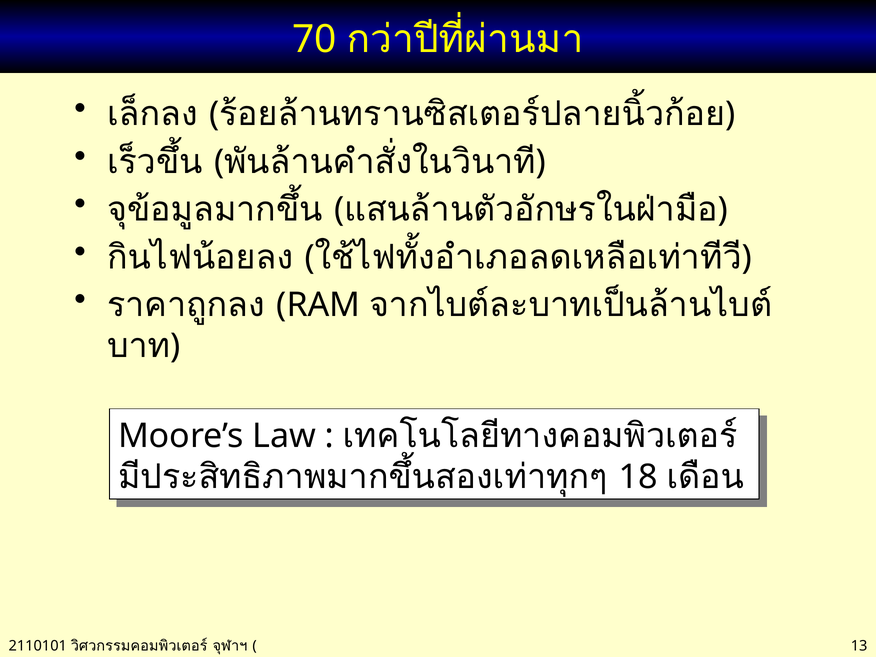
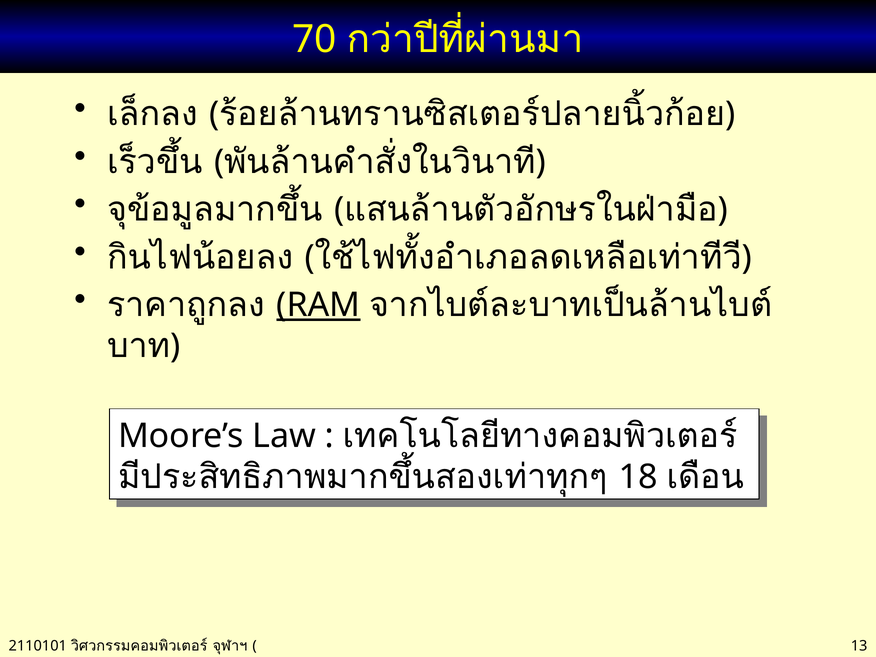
RAM underline: none -> present
